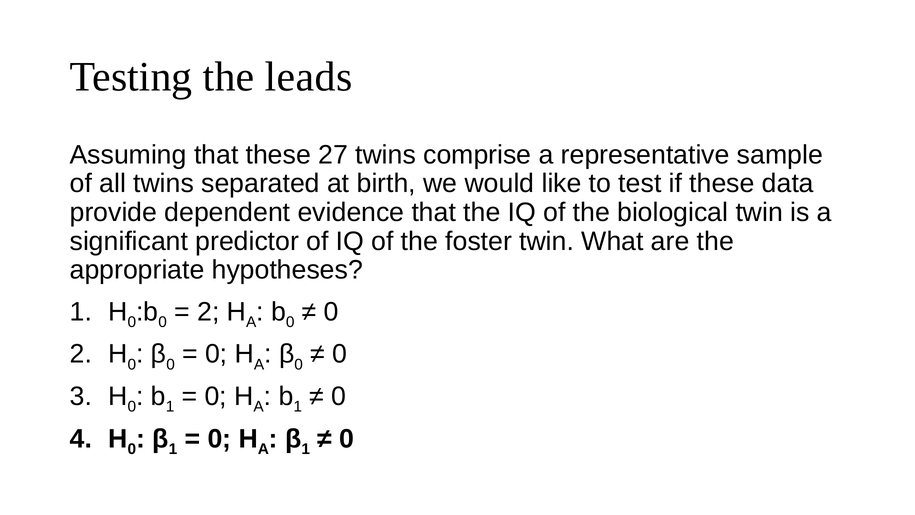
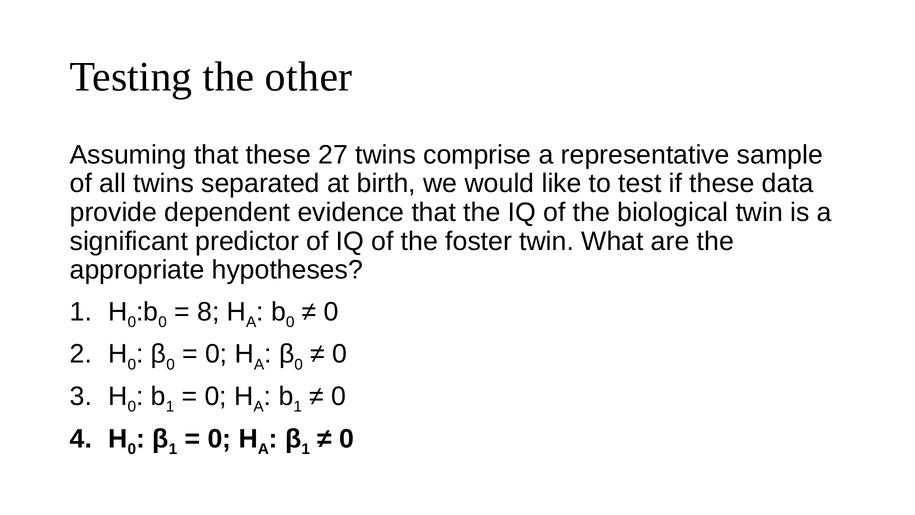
leads: leads -> other
2 at (208, 312): 2 -> 8
